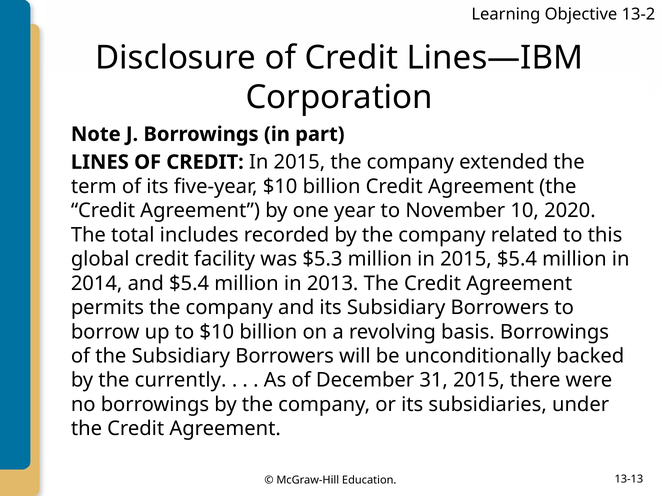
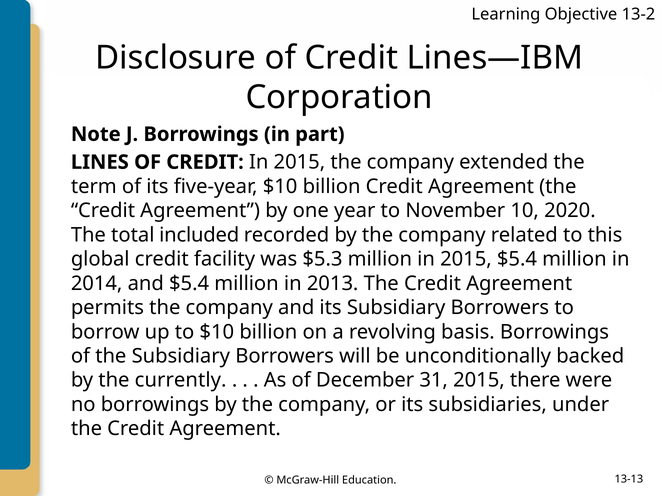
includes: includes -> included
